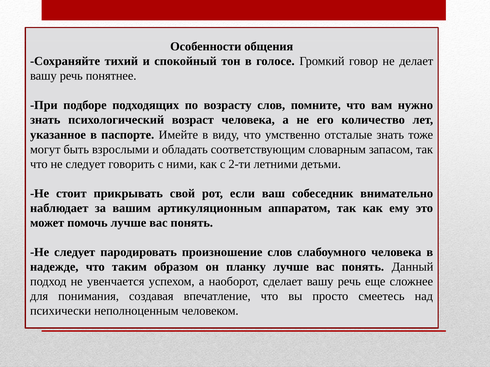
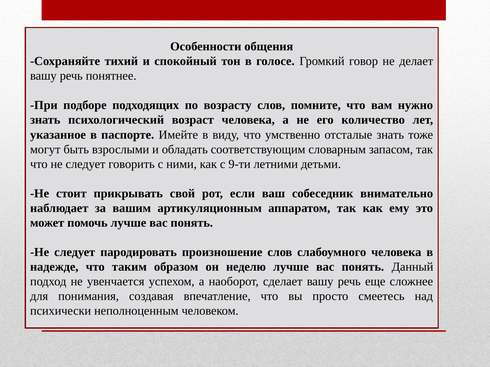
2-ти: 2-ти -> 9-ти
планку: планку -> неделю
